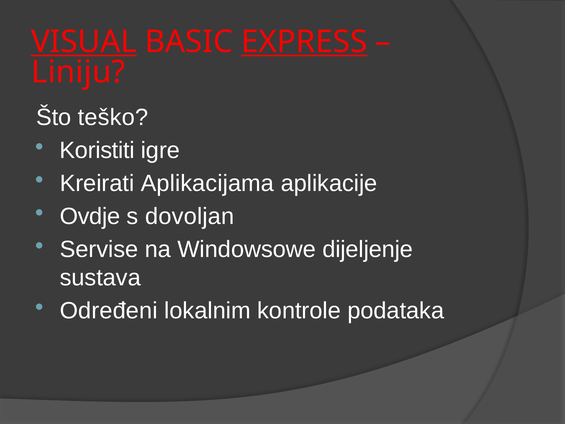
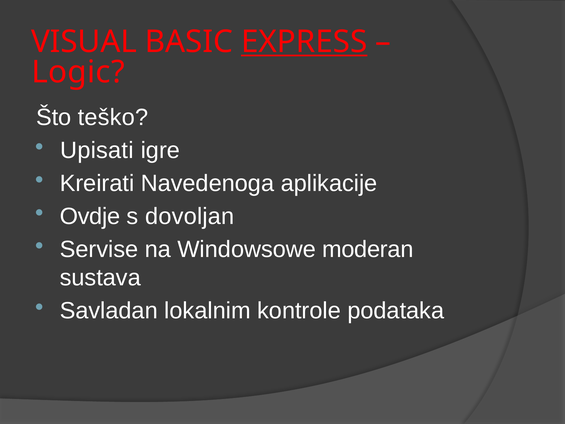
VISUAL underline: present -> none
Liniju: Liniju -> Logic
Koristiti: Koristiti -> Upisati
Aplikacijama: Aplikacijama -> Navedenoga
dijeljenje: dijeljenje -> moderan
Određeni: Određeni -> Savladan
